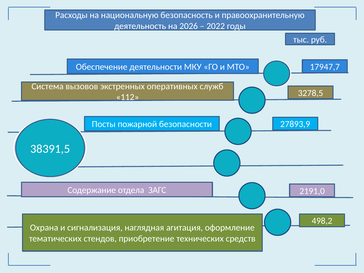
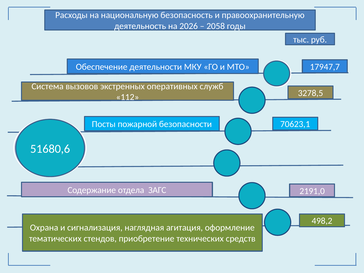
2022: 2022 -> 2058
27893,9: 27893,9 -> 70623,1
38391,5: 38391,5 -> 51680,6
